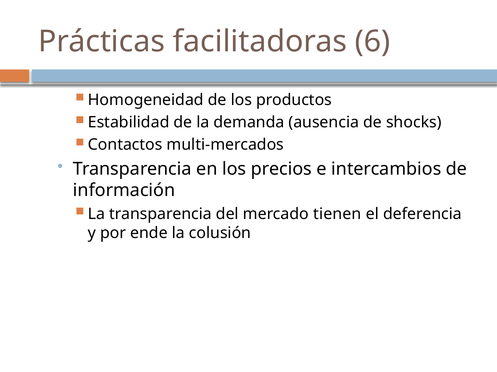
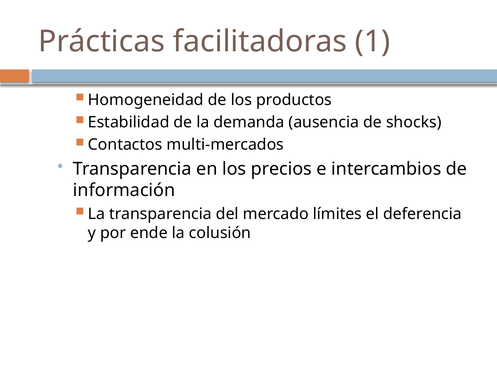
6: 6 -> 1
tienen: tienen -> límites
